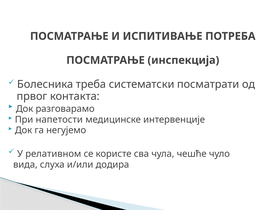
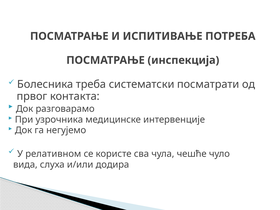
напетости: напетости -> узрочника
